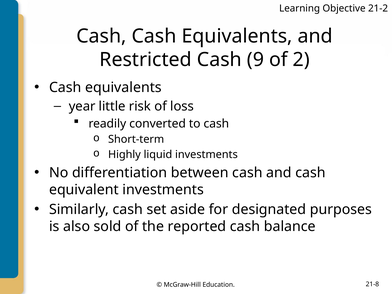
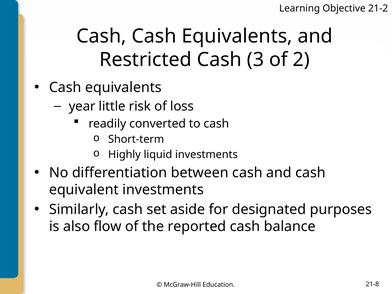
9: 9 -> 3
sold: sold -> flow
